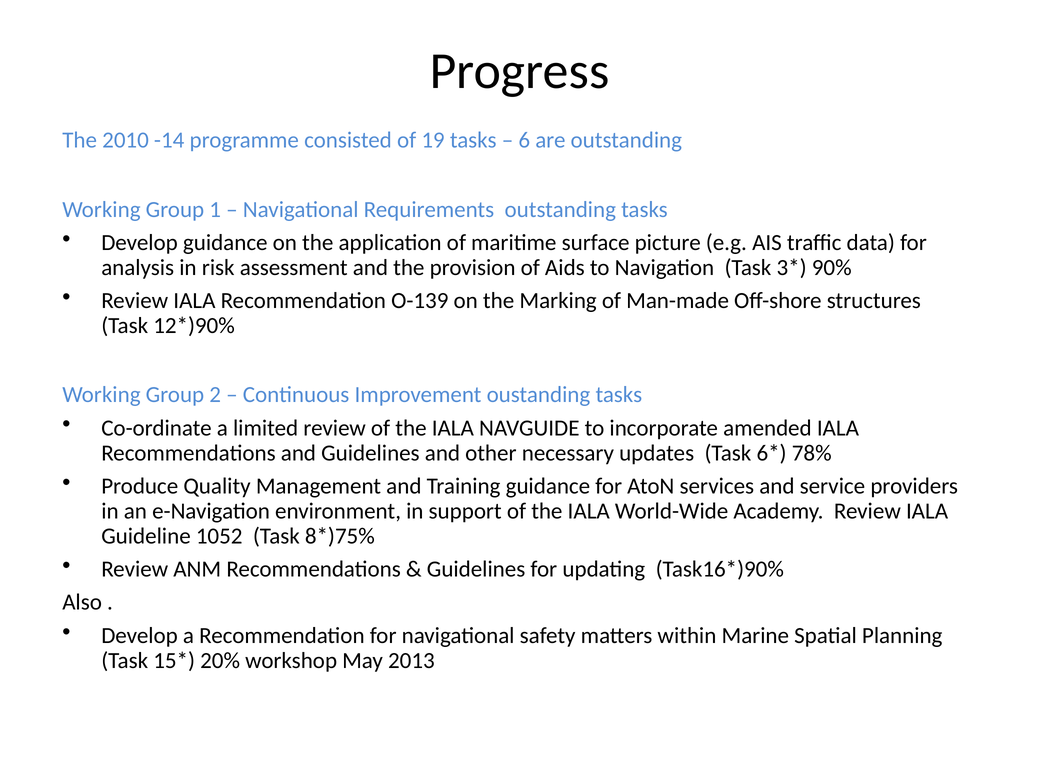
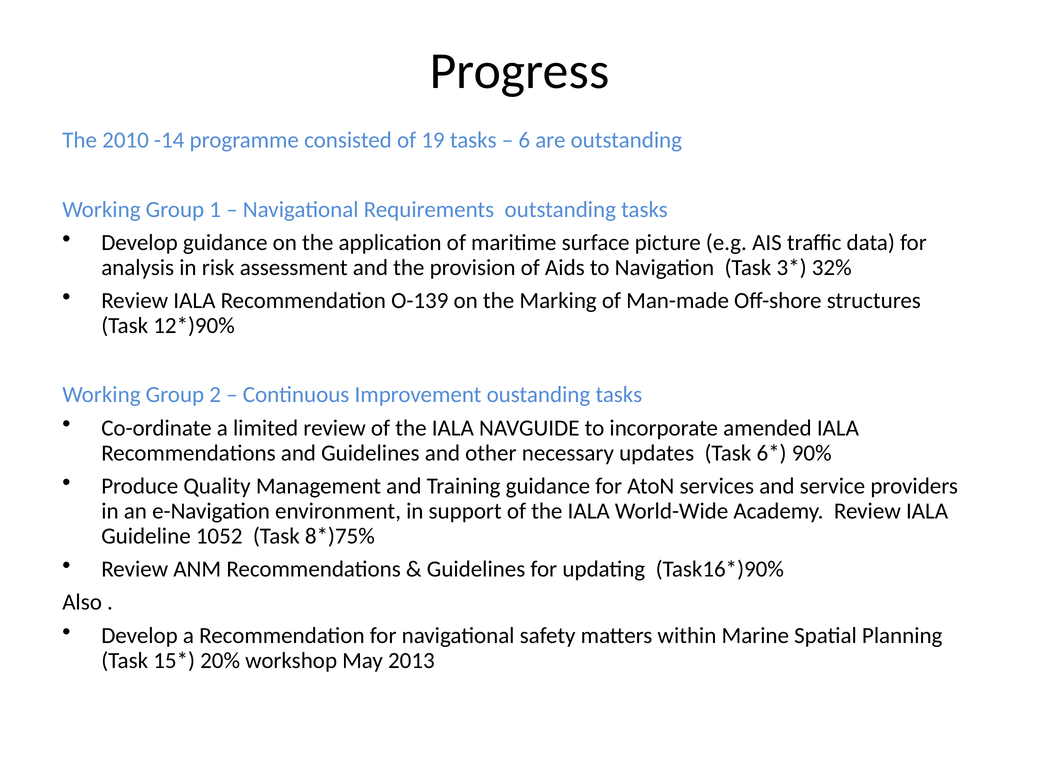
90%: 90% -> 32%
78%: 78% -> 90%
